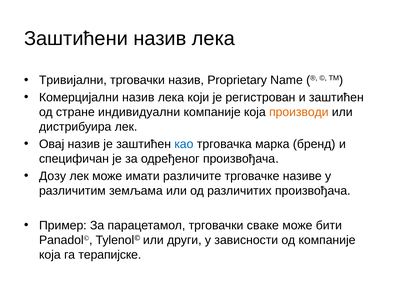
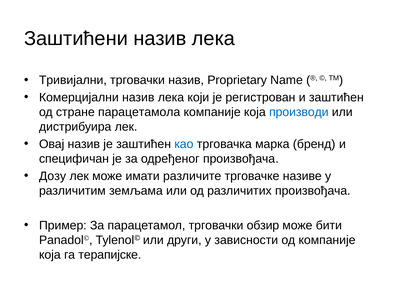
индивидуални: индивидуални -> парацетамола
производи colour: orange -> blue
сваке: сваке -> обзир
